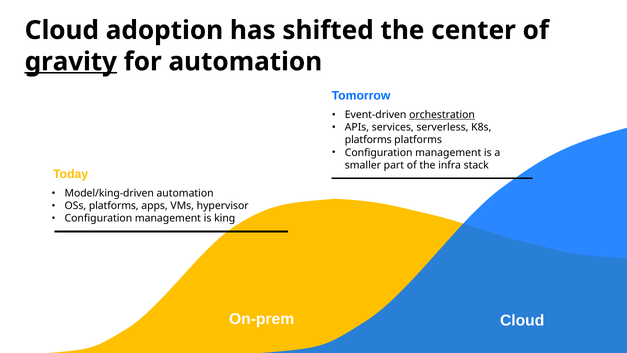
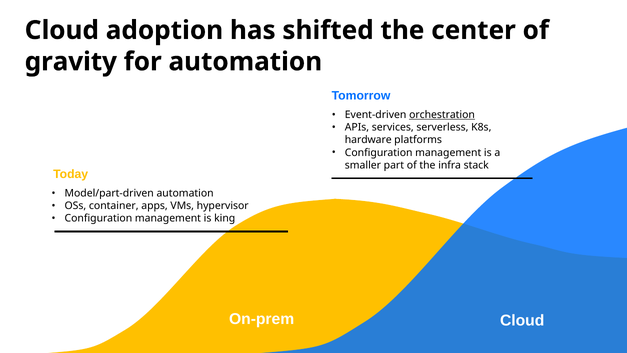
gravity underline: present -> none
platforms at (368, 140): platforms -> hardware
Model/king-driven: Model/king-driven -> Model/part-driven
OSs platforms: platforms -> container
